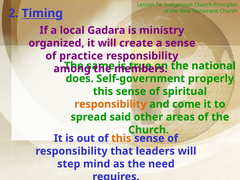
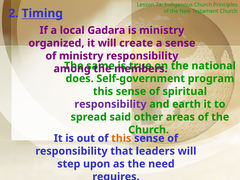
of practice: practice -> ministry
properly: properly -> program
responsibility at (110, 104) colour: orange -> purple
come: come -> earth
mind: mind -> upon
